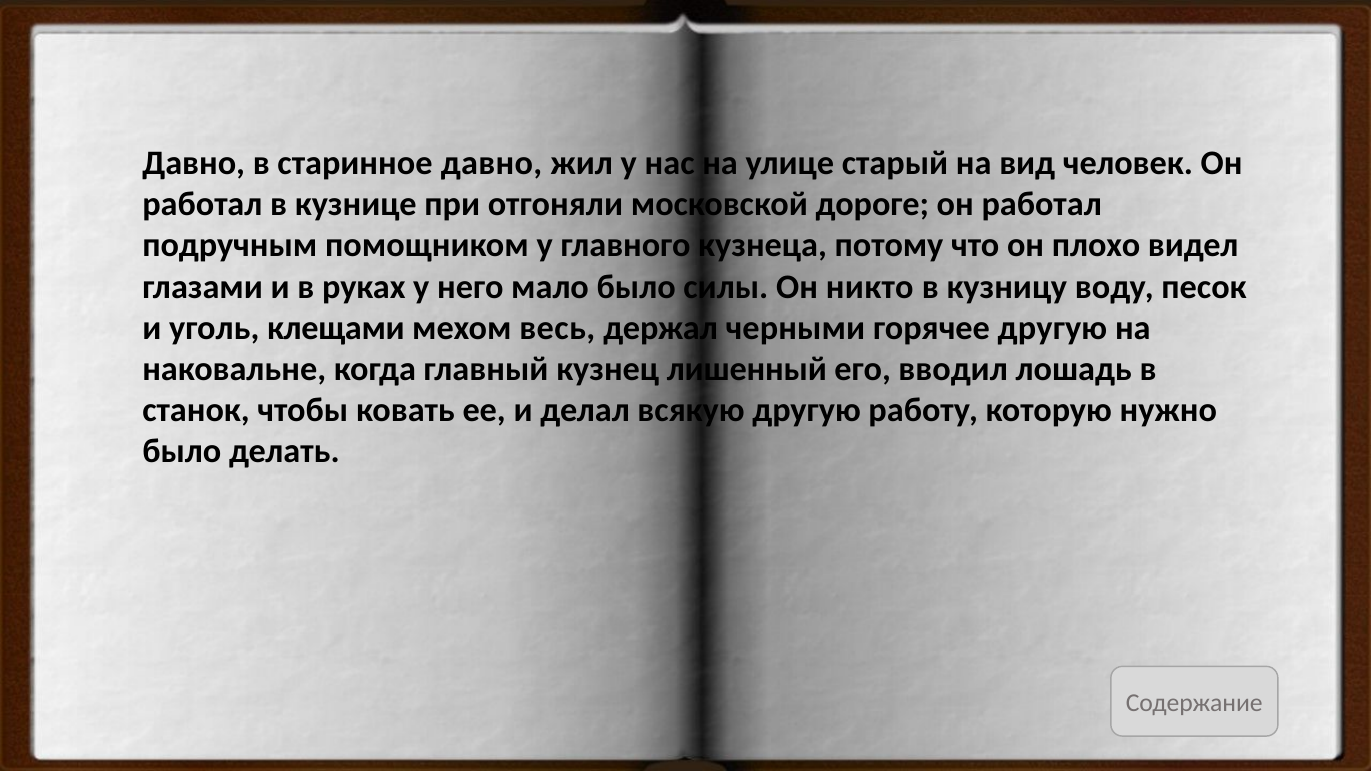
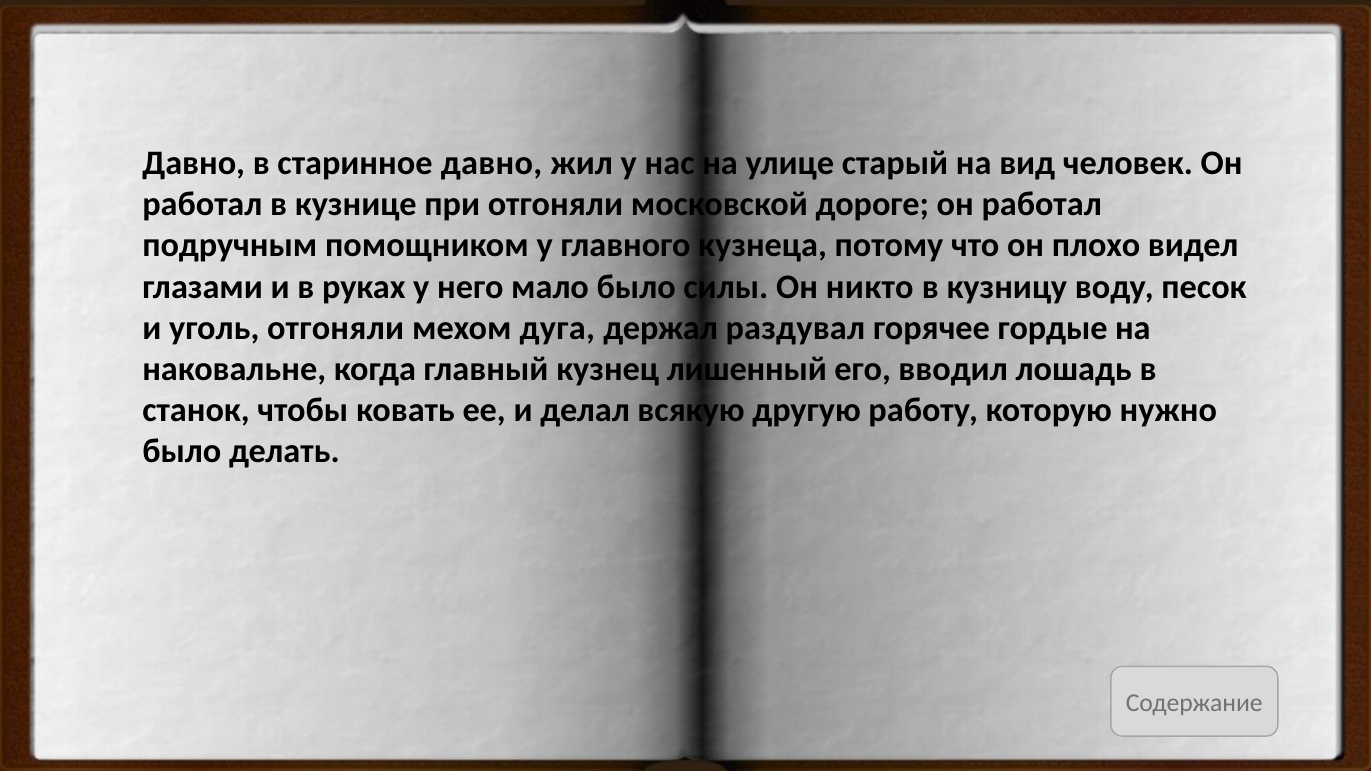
уголь клещами: клещами -> отгоняли
весь: весь -> дуга
черными: черными -> раздувал
горячее другую: другую -> гордые
